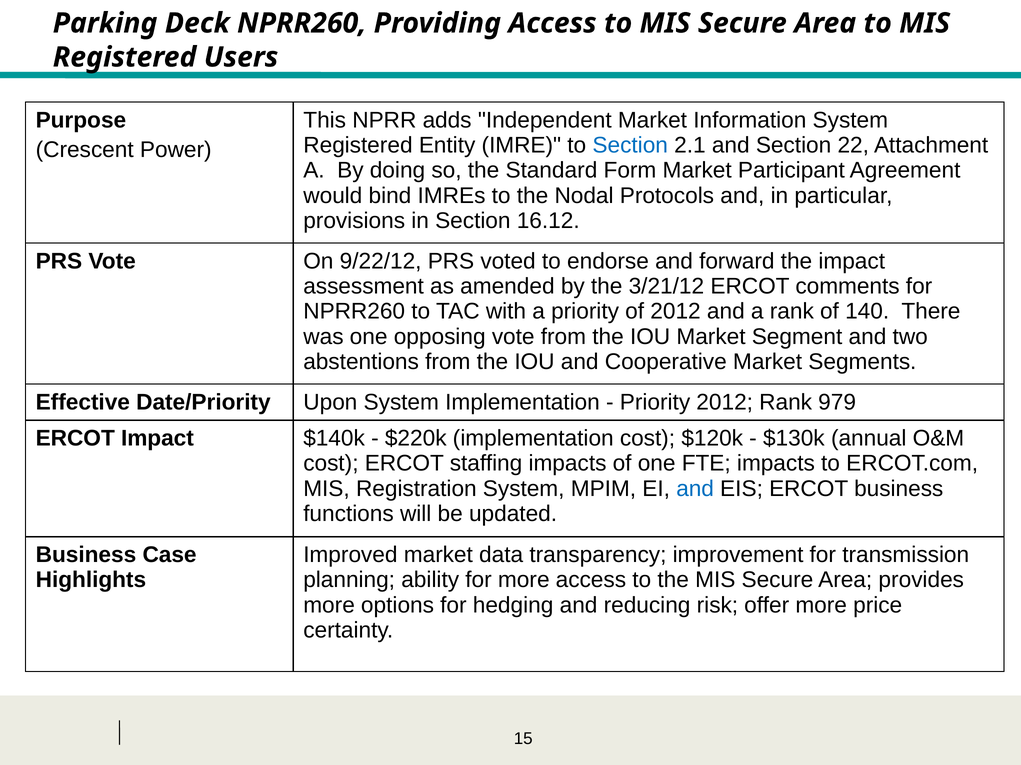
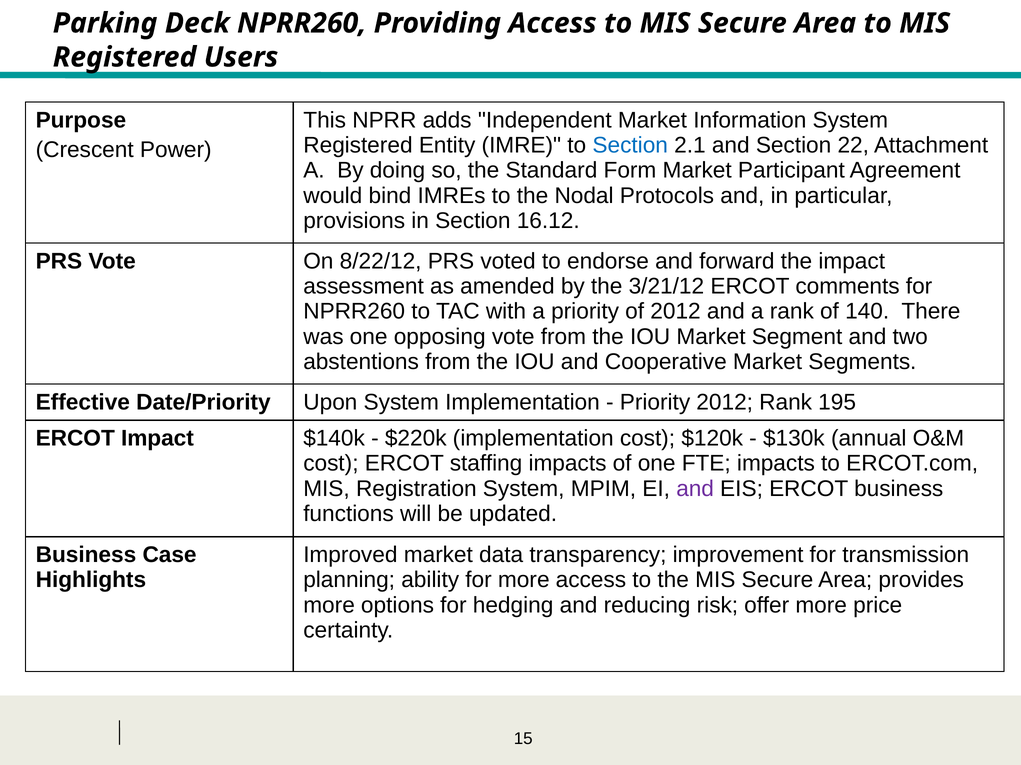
9/22/12: 9/22/12 -> 8/22/12
979: 979 -> 195
and at (695, 489) colour: blue -> purple
